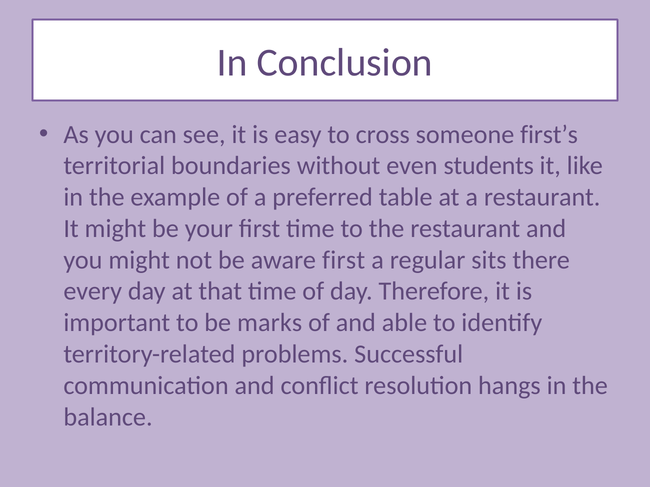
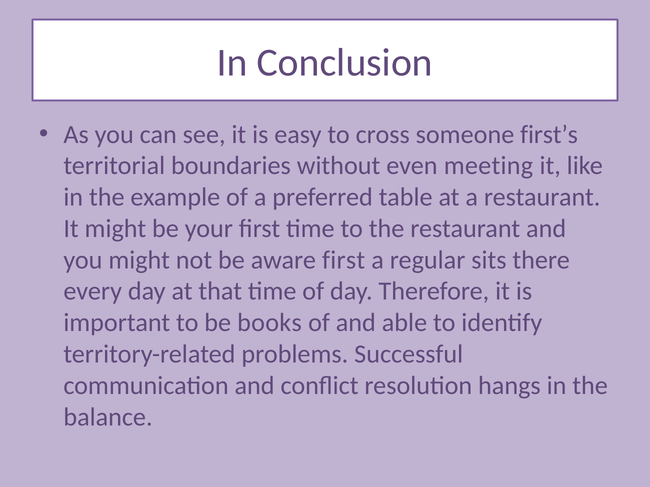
students: students -> meeting
marks: marks -> books
